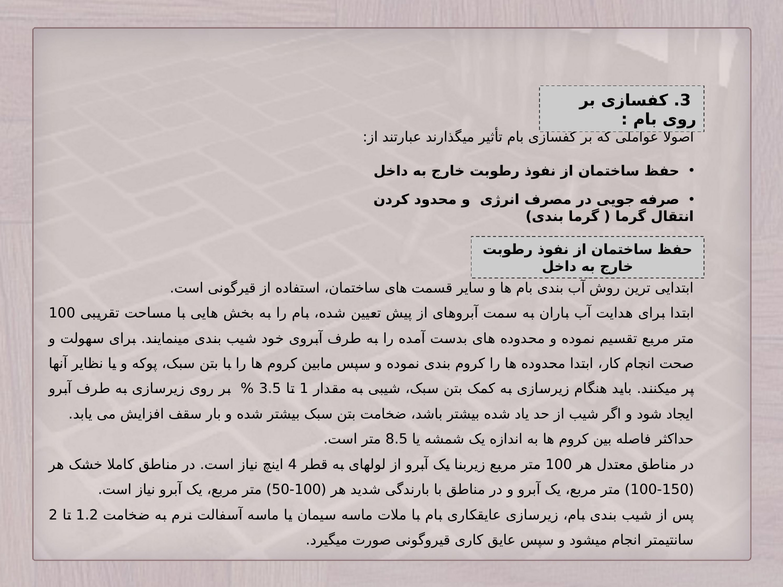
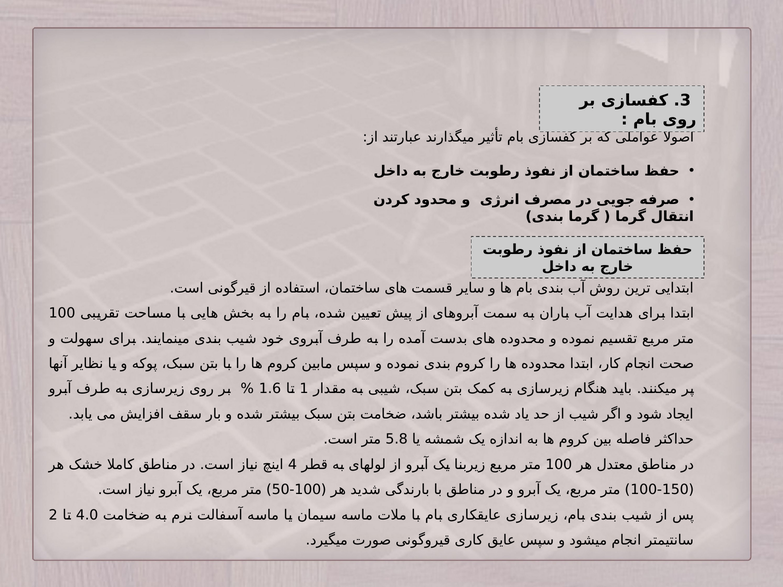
3.5: 3.5 -> 1.6
8.5: 8.5 -> 5.8
1.2: 1.2 -> 4.0
